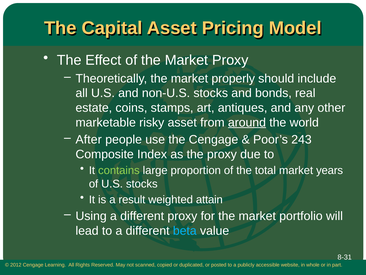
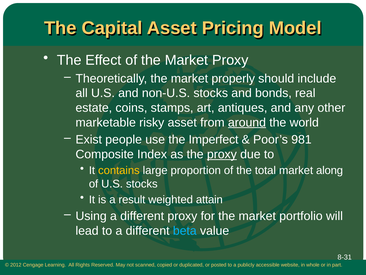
After: After -> Exist
the Cengage: Cengage -> Imperfect
243: 243 -> 981
proxy at (222, 154) underline: none -> present
contains colour: light green -> yellow
years: years -> along
